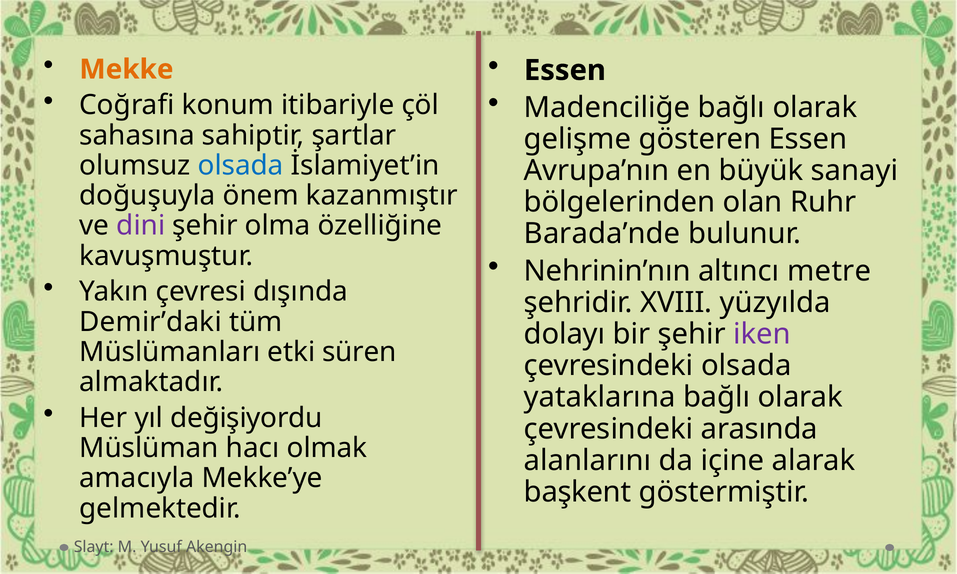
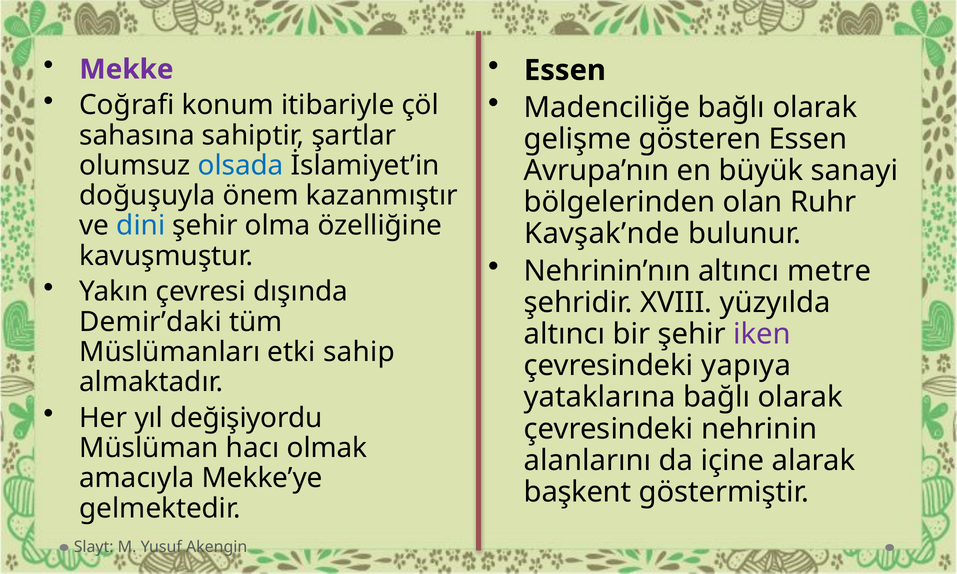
Mekke colour: orange -> purple
dini colour: purple -> blue
Barada’nde: Barada’nde -> Kavşak’nde
dolayı at (565, 334): dolayı -> altıncı
süren: süren -> sahip
çevresindeki olsada: olsada -> yapıya
arasında: arasında -> nehrinin
